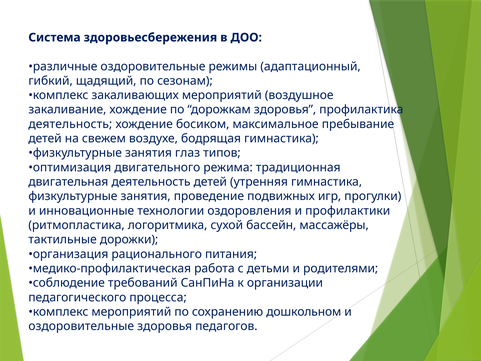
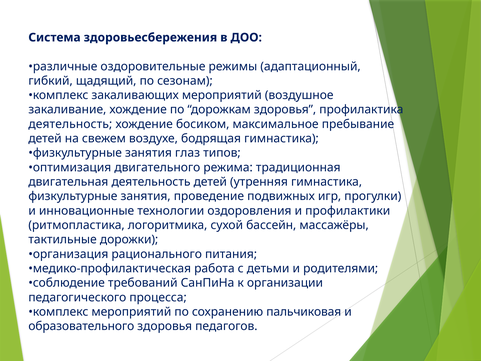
дошкольном: дошкольном -> пальчиковая
оздоровительные at (81, 326): оздоровительные -> образовательного
